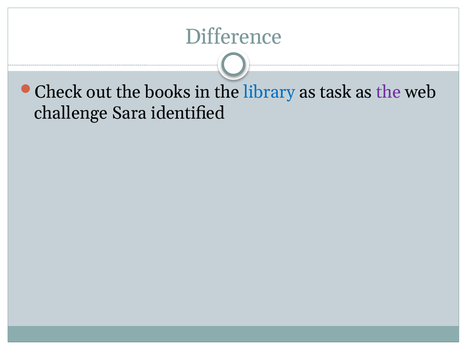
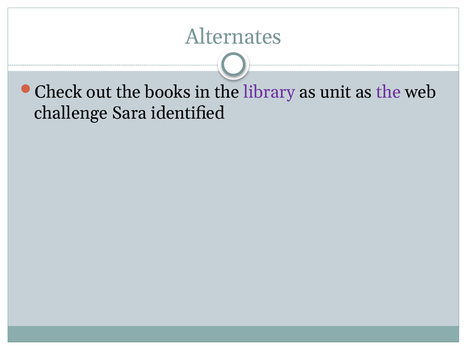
Difference: Difference -> Alternates
library colour: blue -> purple
task: task -> unit
